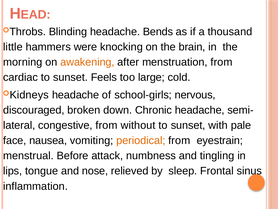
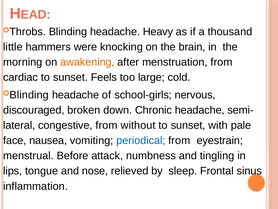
Bends: Bends -> Heavy
Kidneys at (29, 95): Kidneys -> Blinding
periodical colour: orange -> blue
